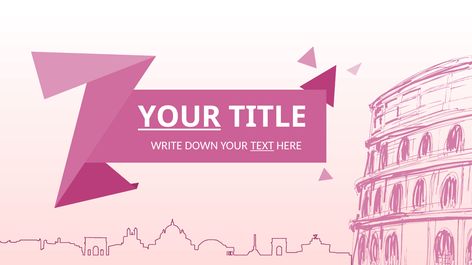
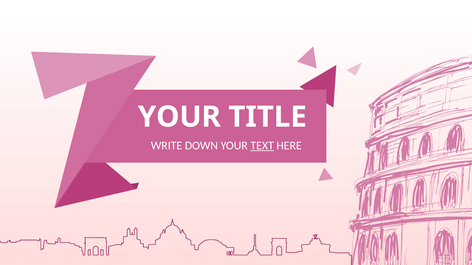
YOUR at (179, 117) underline: present -> none
